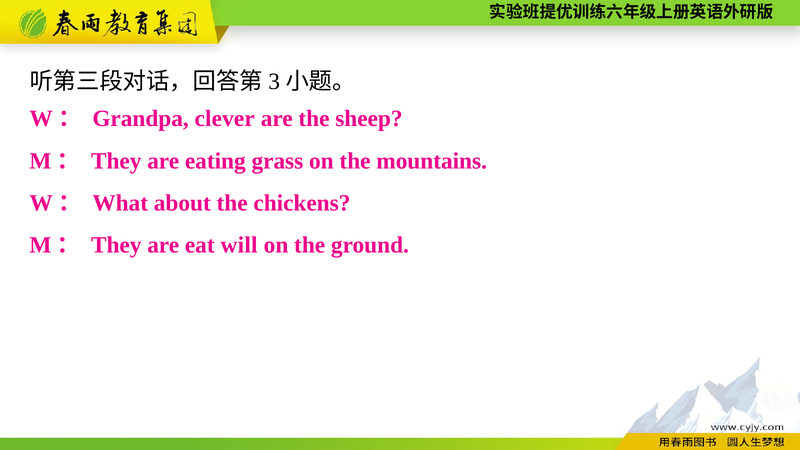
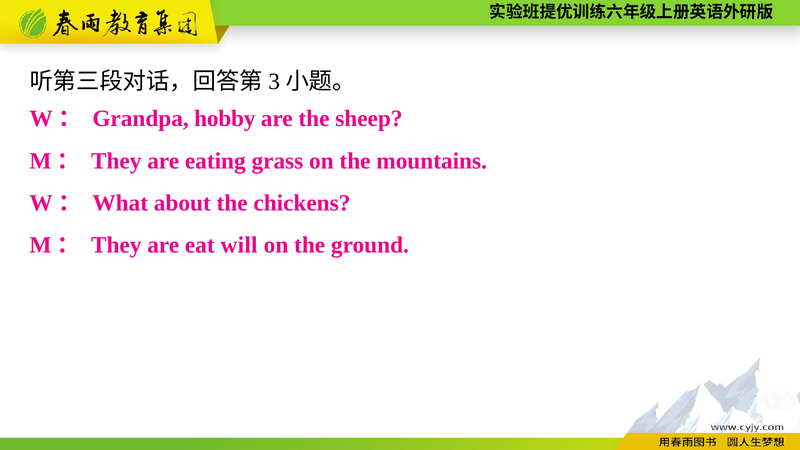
clever: clever -> hobby
